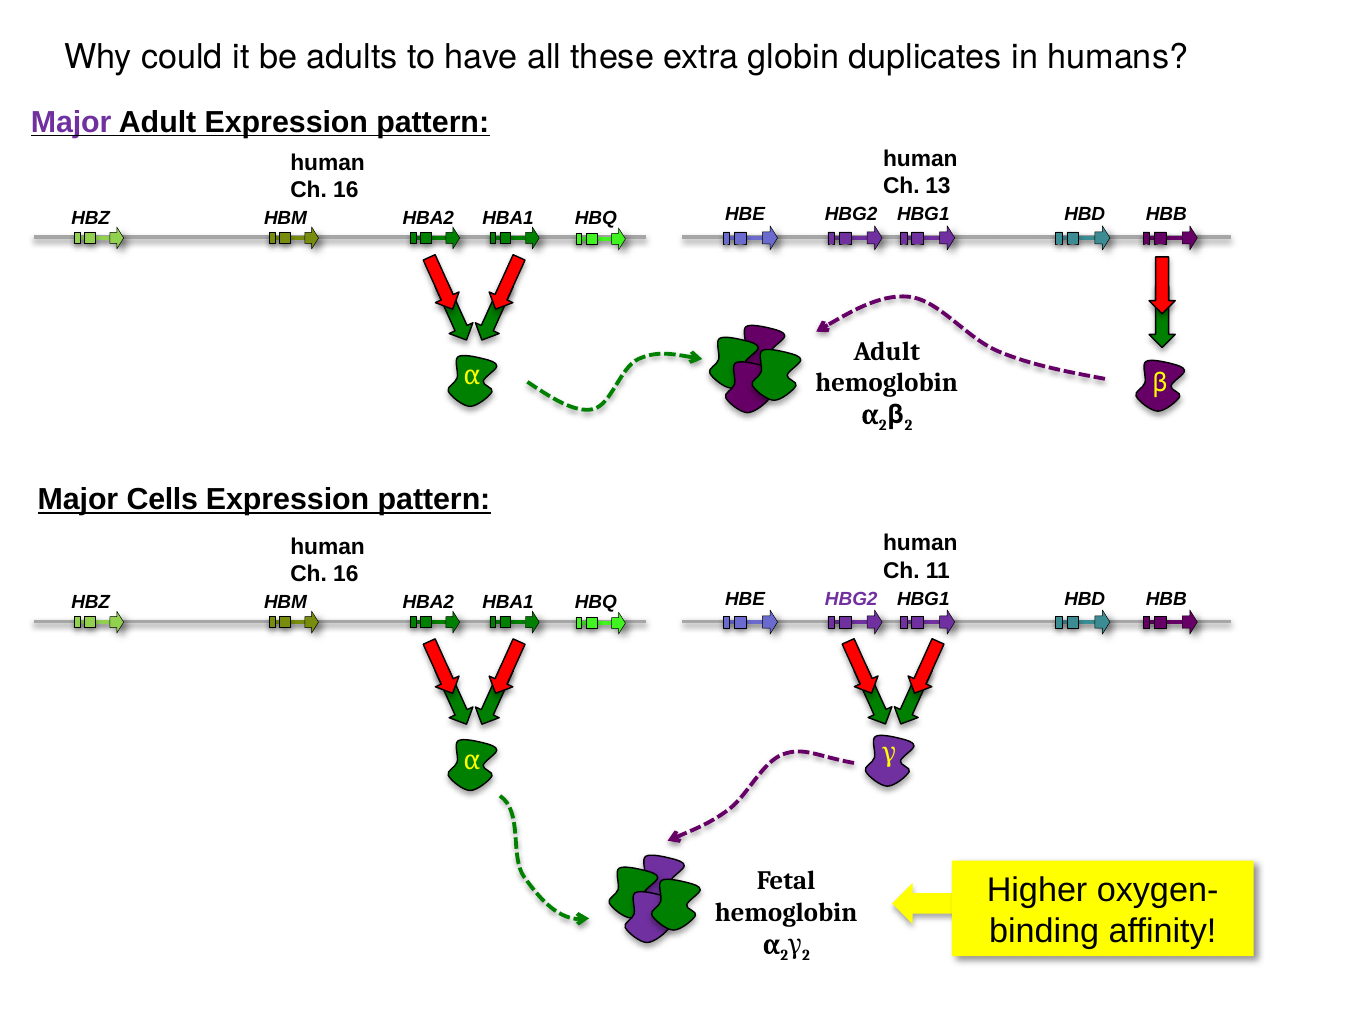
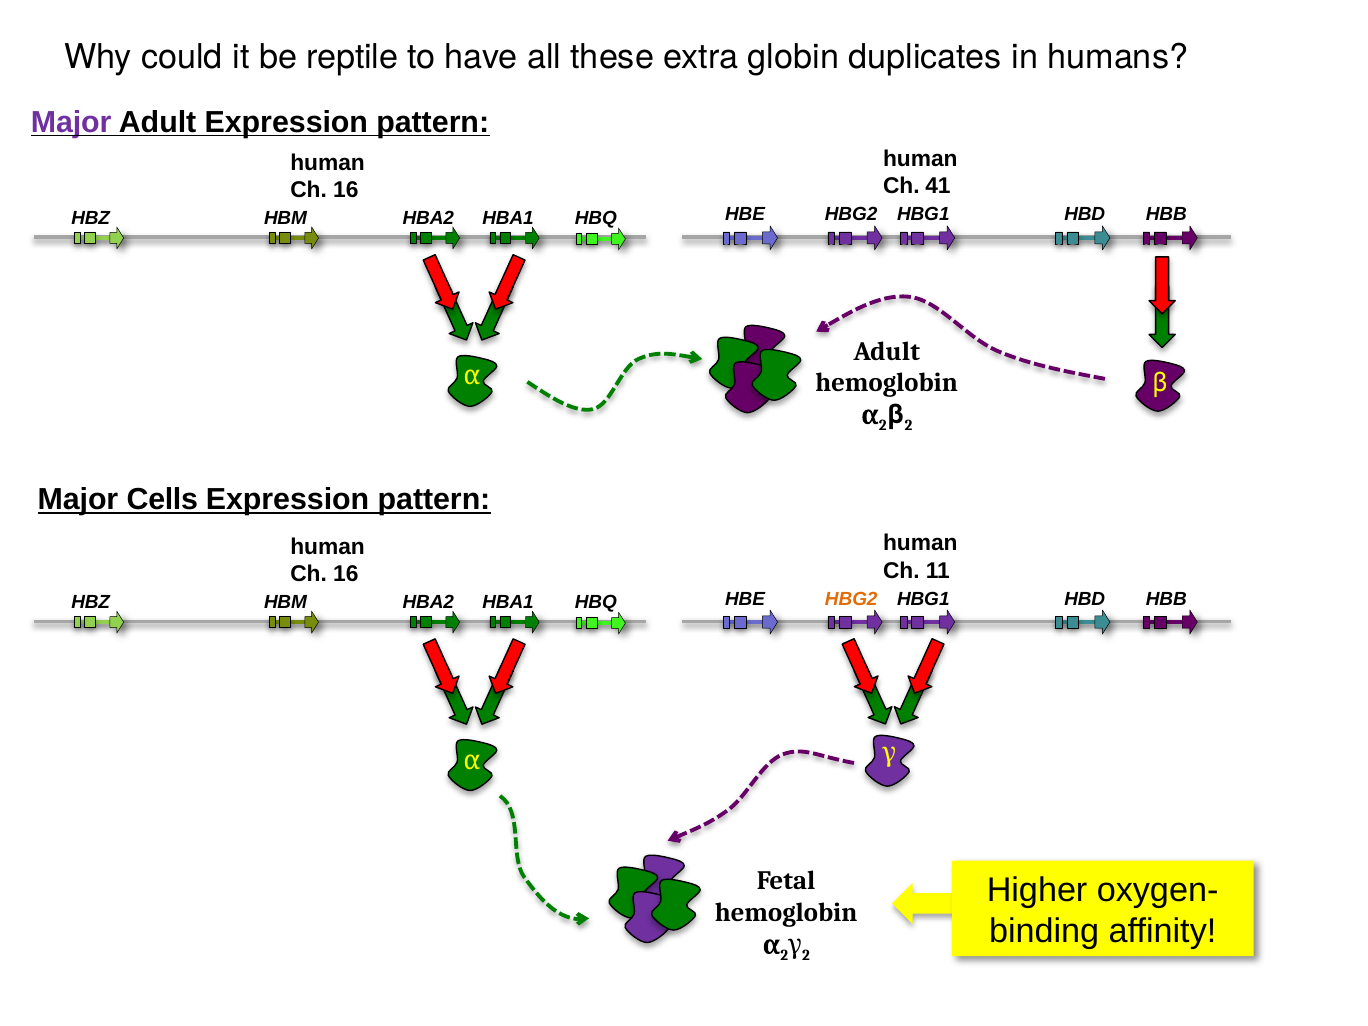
adults: adults -> reptile
13: 13 -> 41
HBG2 at (851, 599) colour: purple -> orange
